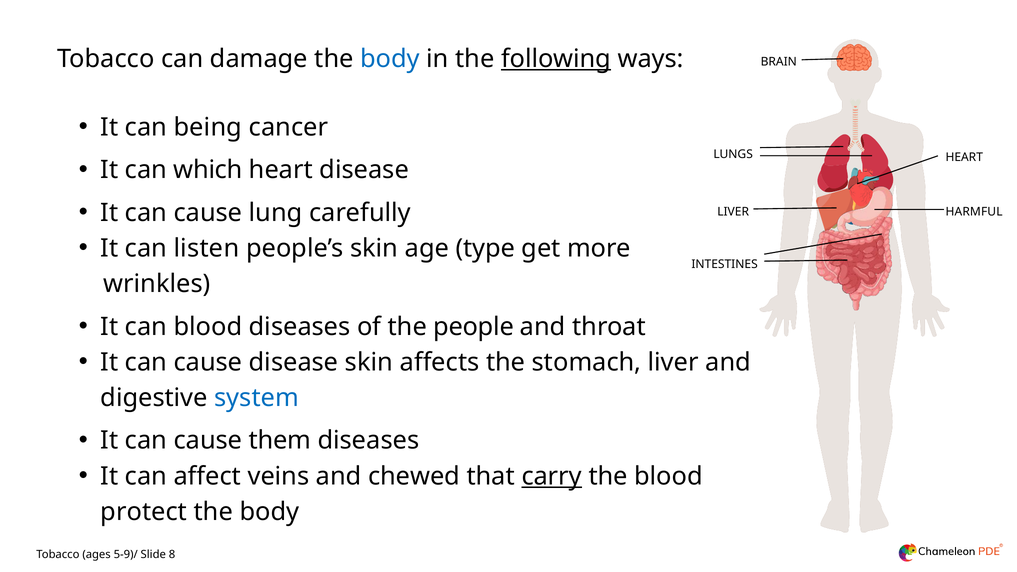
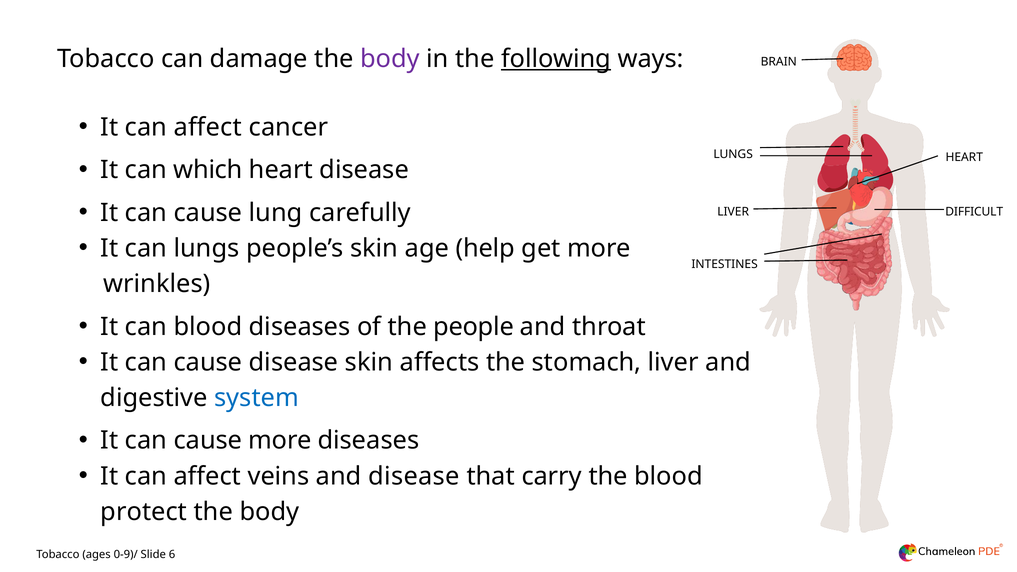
body at (390, 59) colour: blue -> purple
being at (208, 127): being -> affect
HARMFUL: HARMFUL -> DIFFICULT
can listen: listen -> lungs
type: type -> help
cause them: them -> more
and chewed: chewed -> disease
carry underline: present -> none
5-9)/: 5-9)/ -> 0-9)/
8: 8 -> 6
